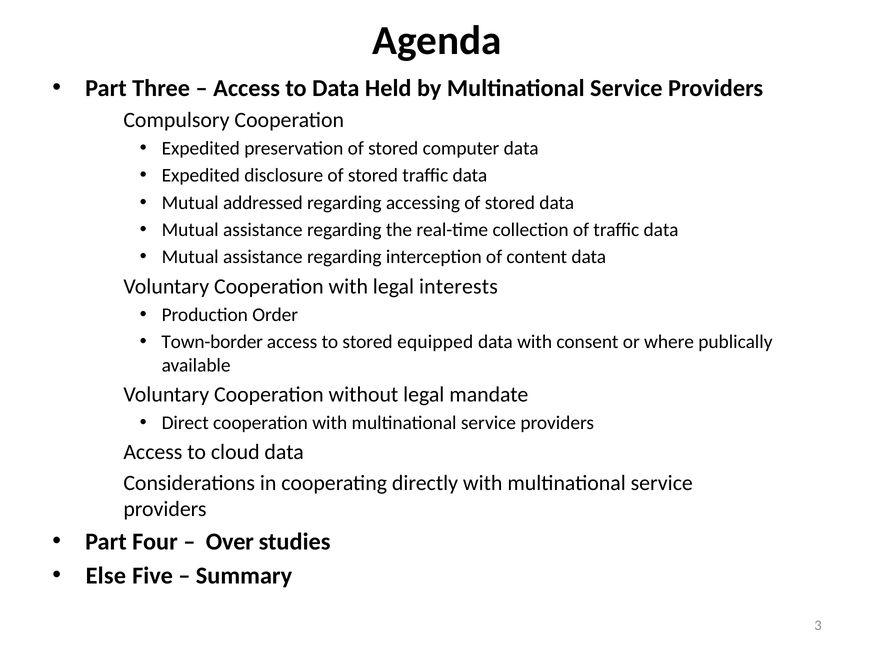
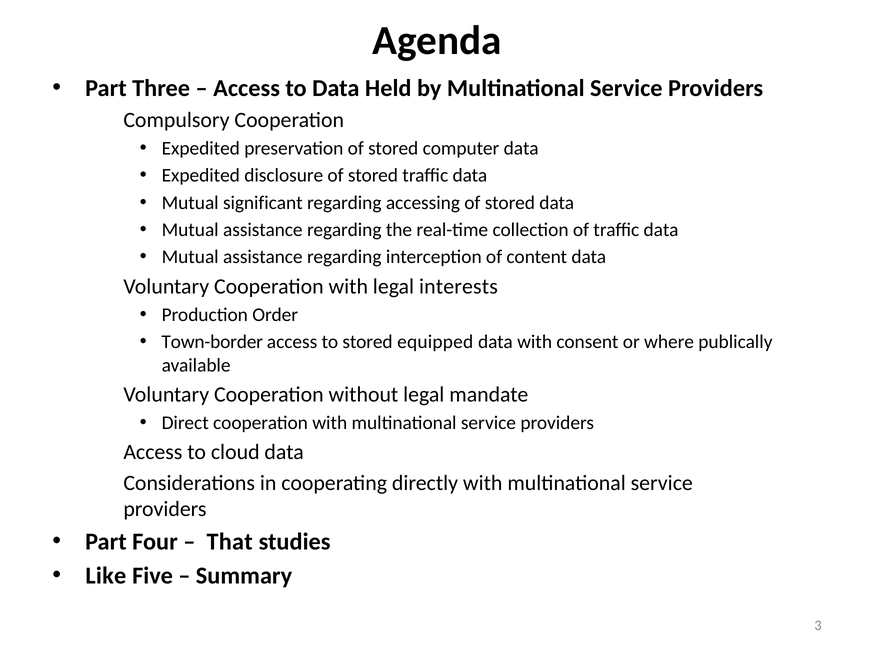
addressed: addressed -> significant
Over: Over -> That
Else: Else -> Like
